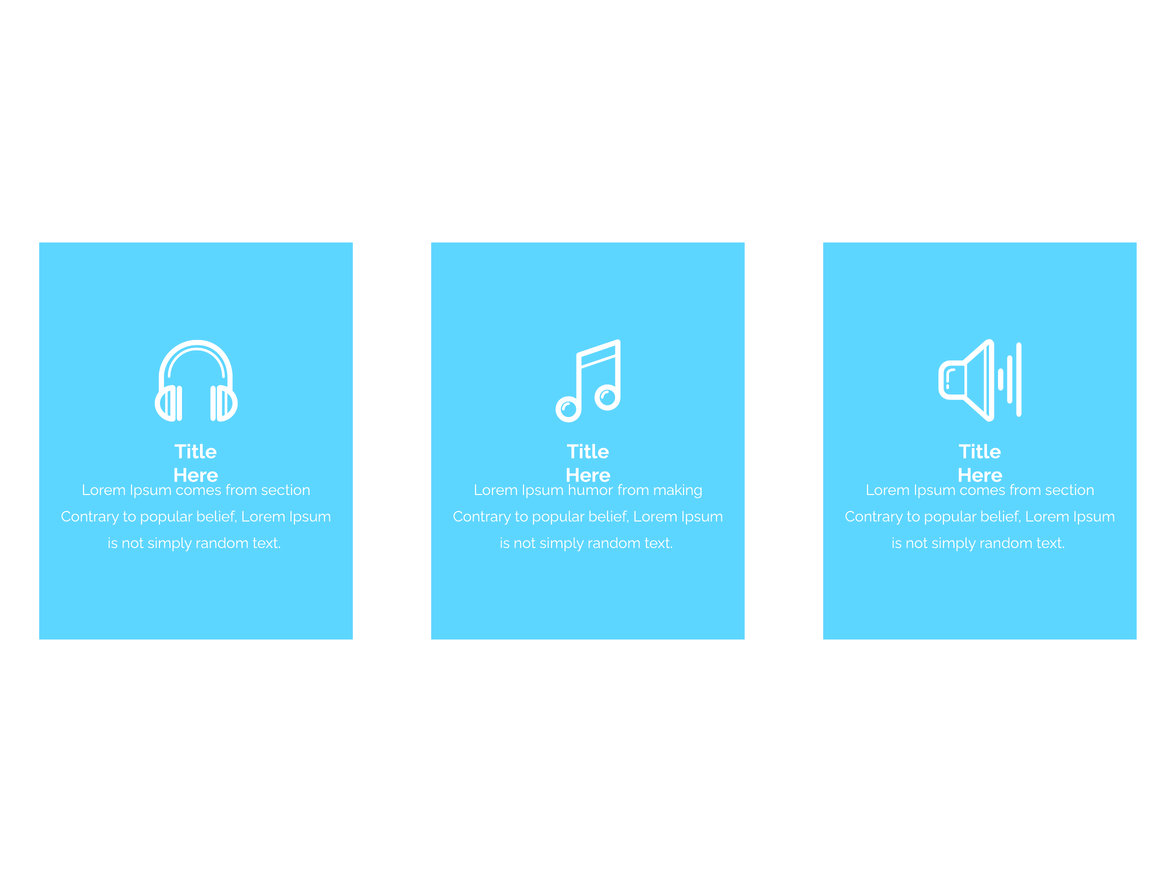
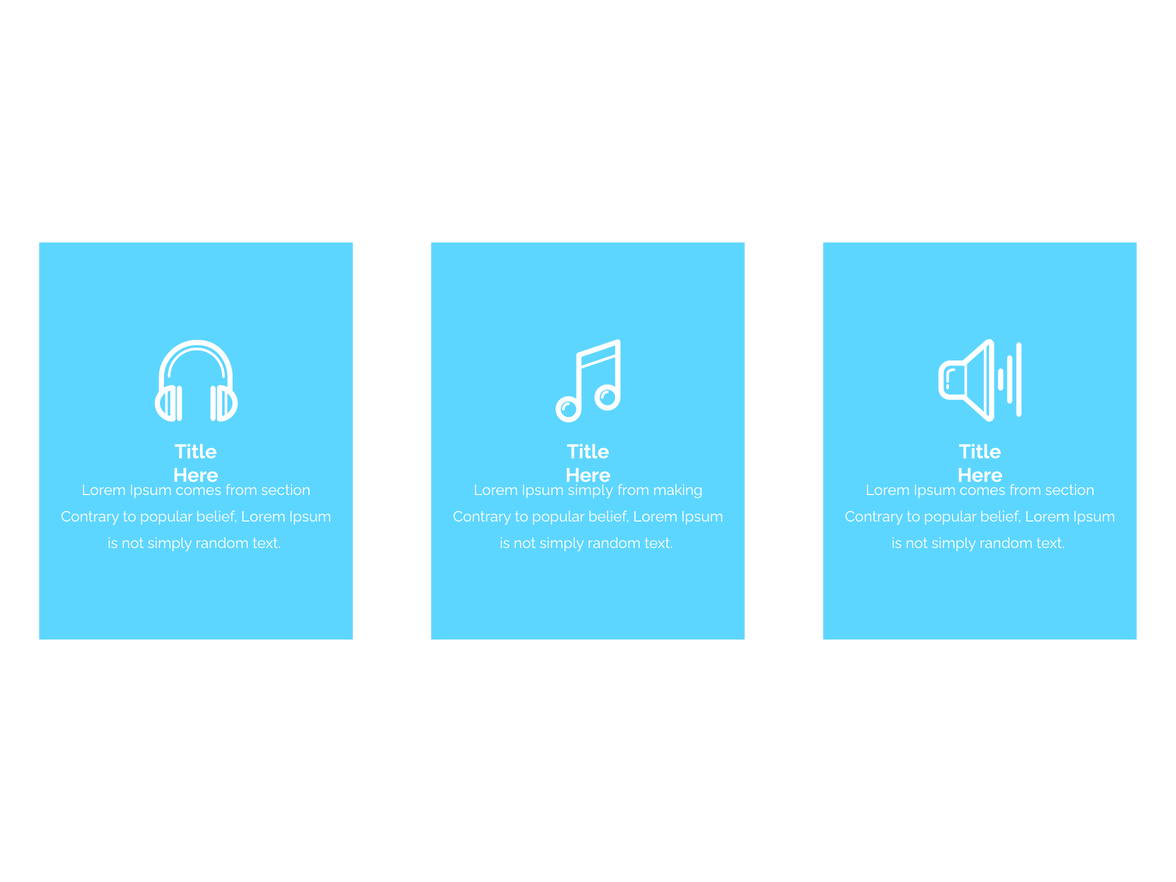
Ipsum humor: humor -> simply
